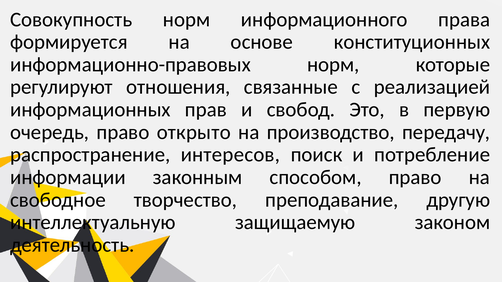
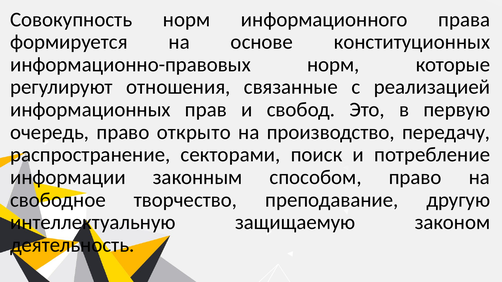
интересов: интересов -> секторами
